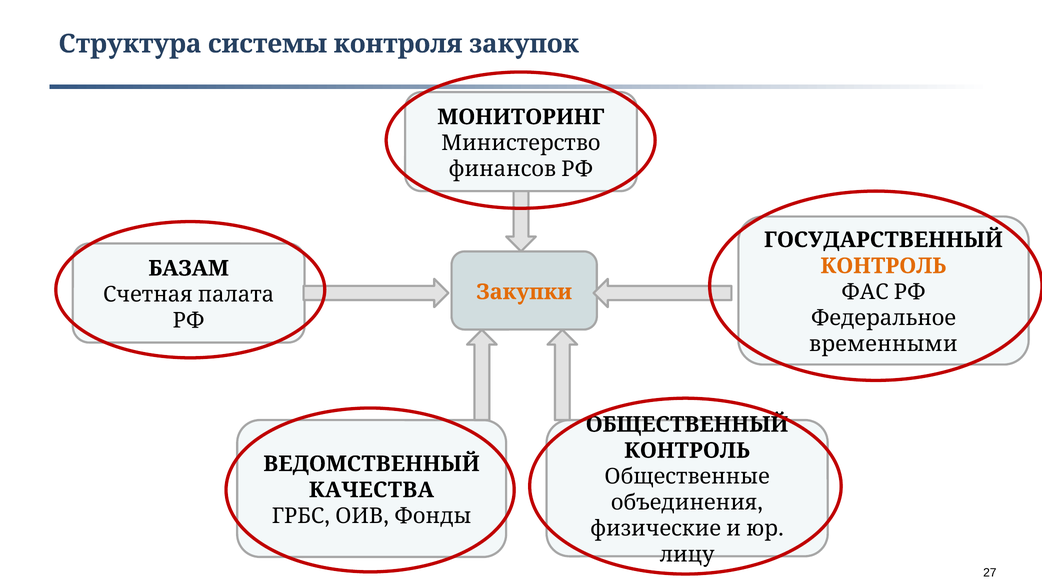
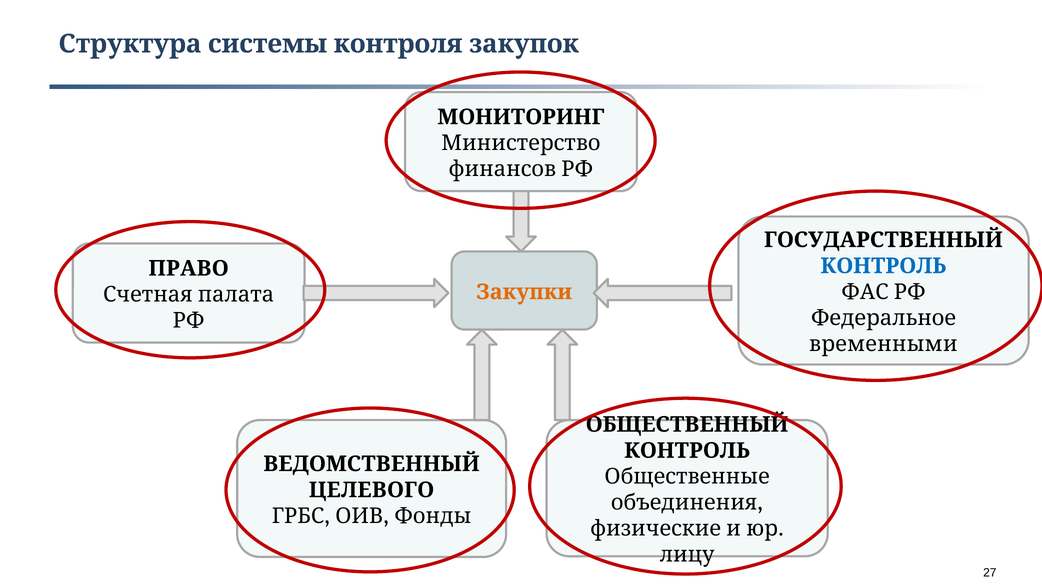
КОНТРОЛЬ at (883, 266) colour: orange -> blue
БАЗАМ: БАЗАМ -> ПРАВО
КАЧЕСТВА: КАЧЕСТВА -> ЦЕЛЕВОГО
